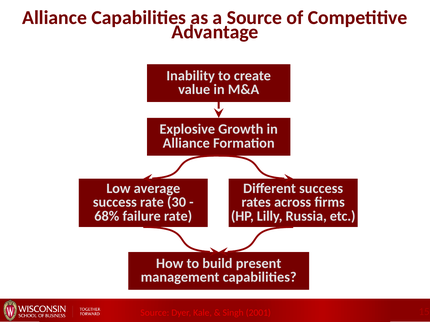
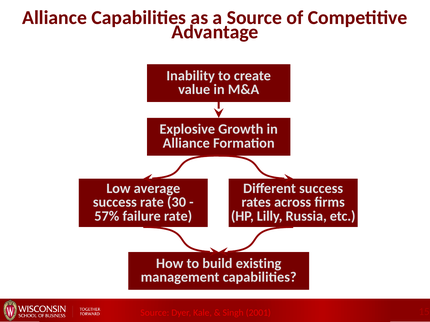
68%: 68% -> 57%
present: present -> existing
